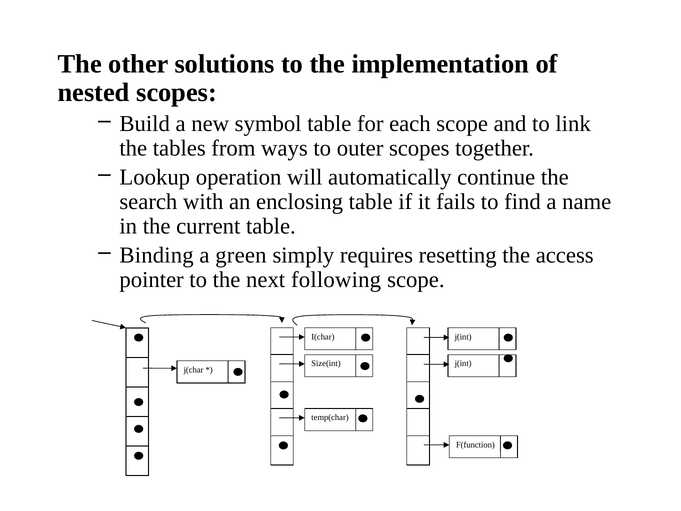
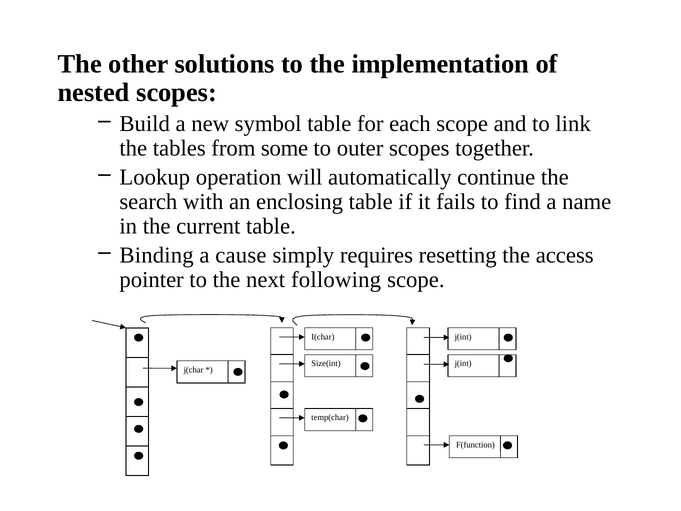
ways: ways -> some
green: green -> cause
